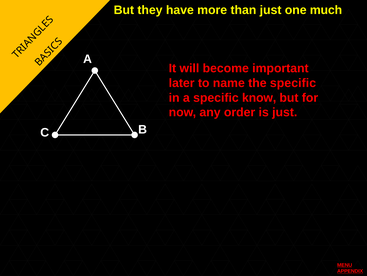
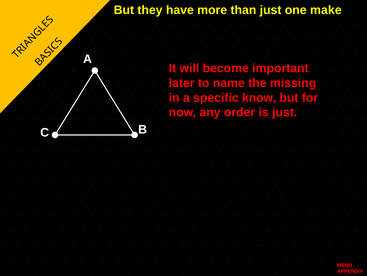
much: much -> make
the specific: specific -> missing
